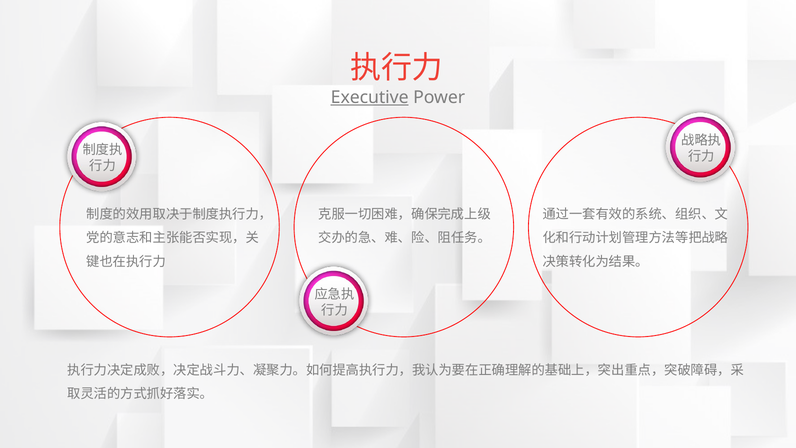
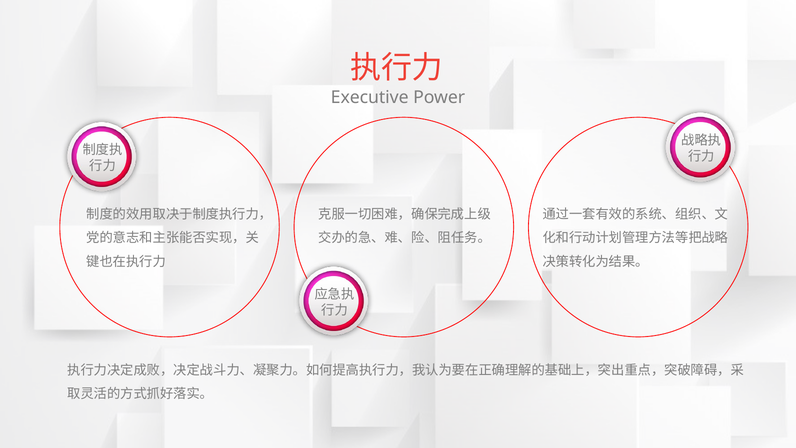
Executive underline: present -> none
